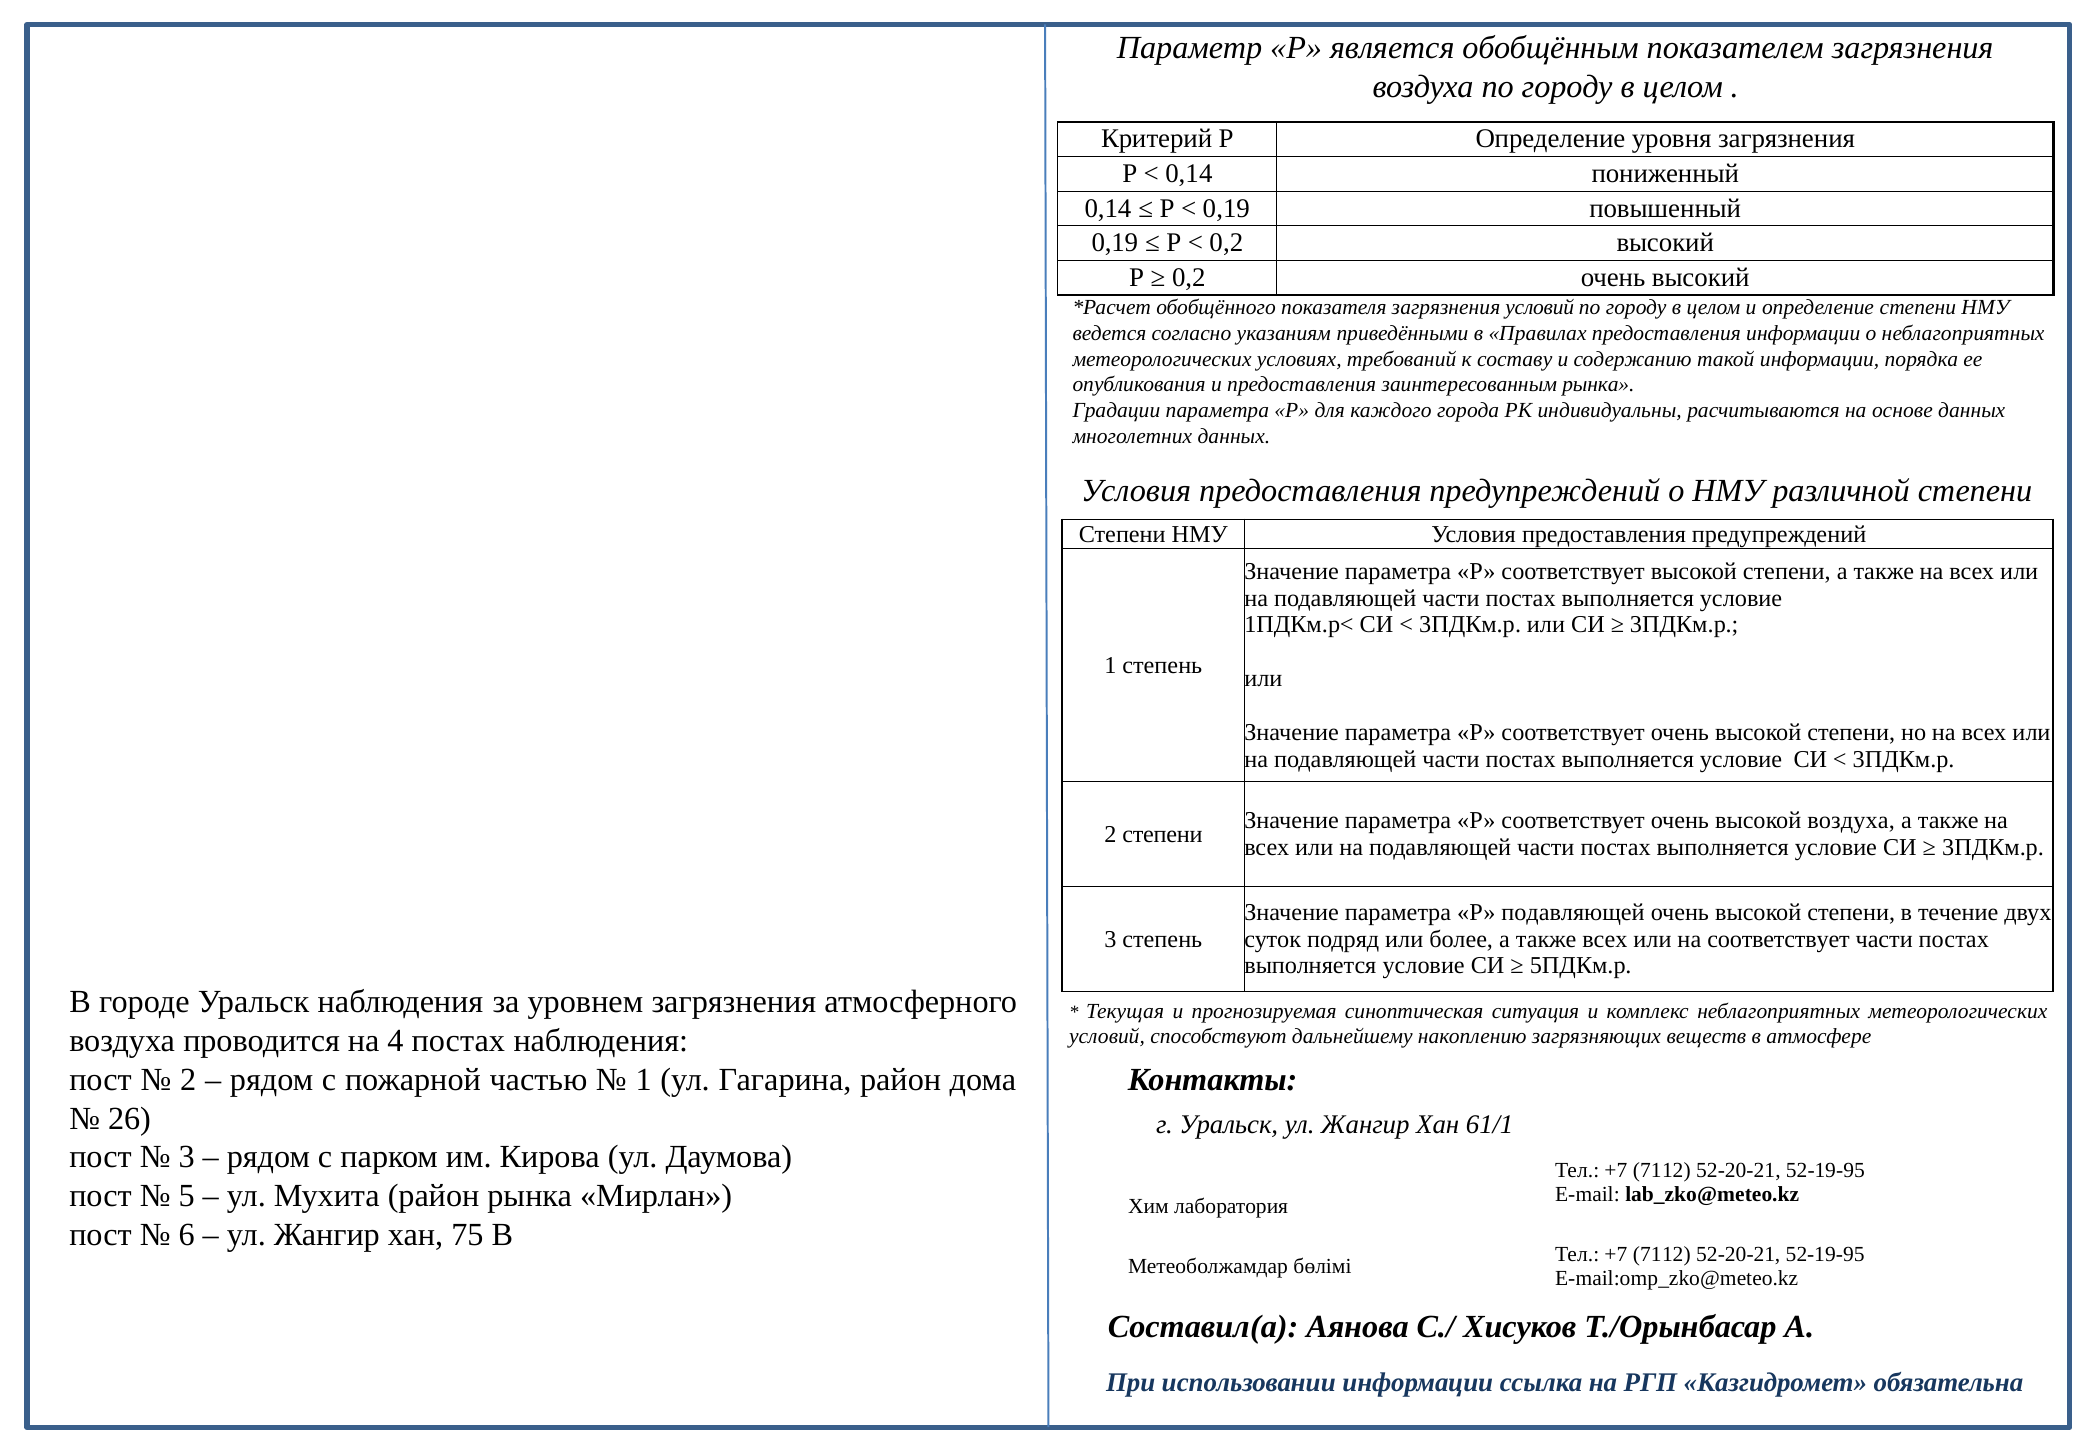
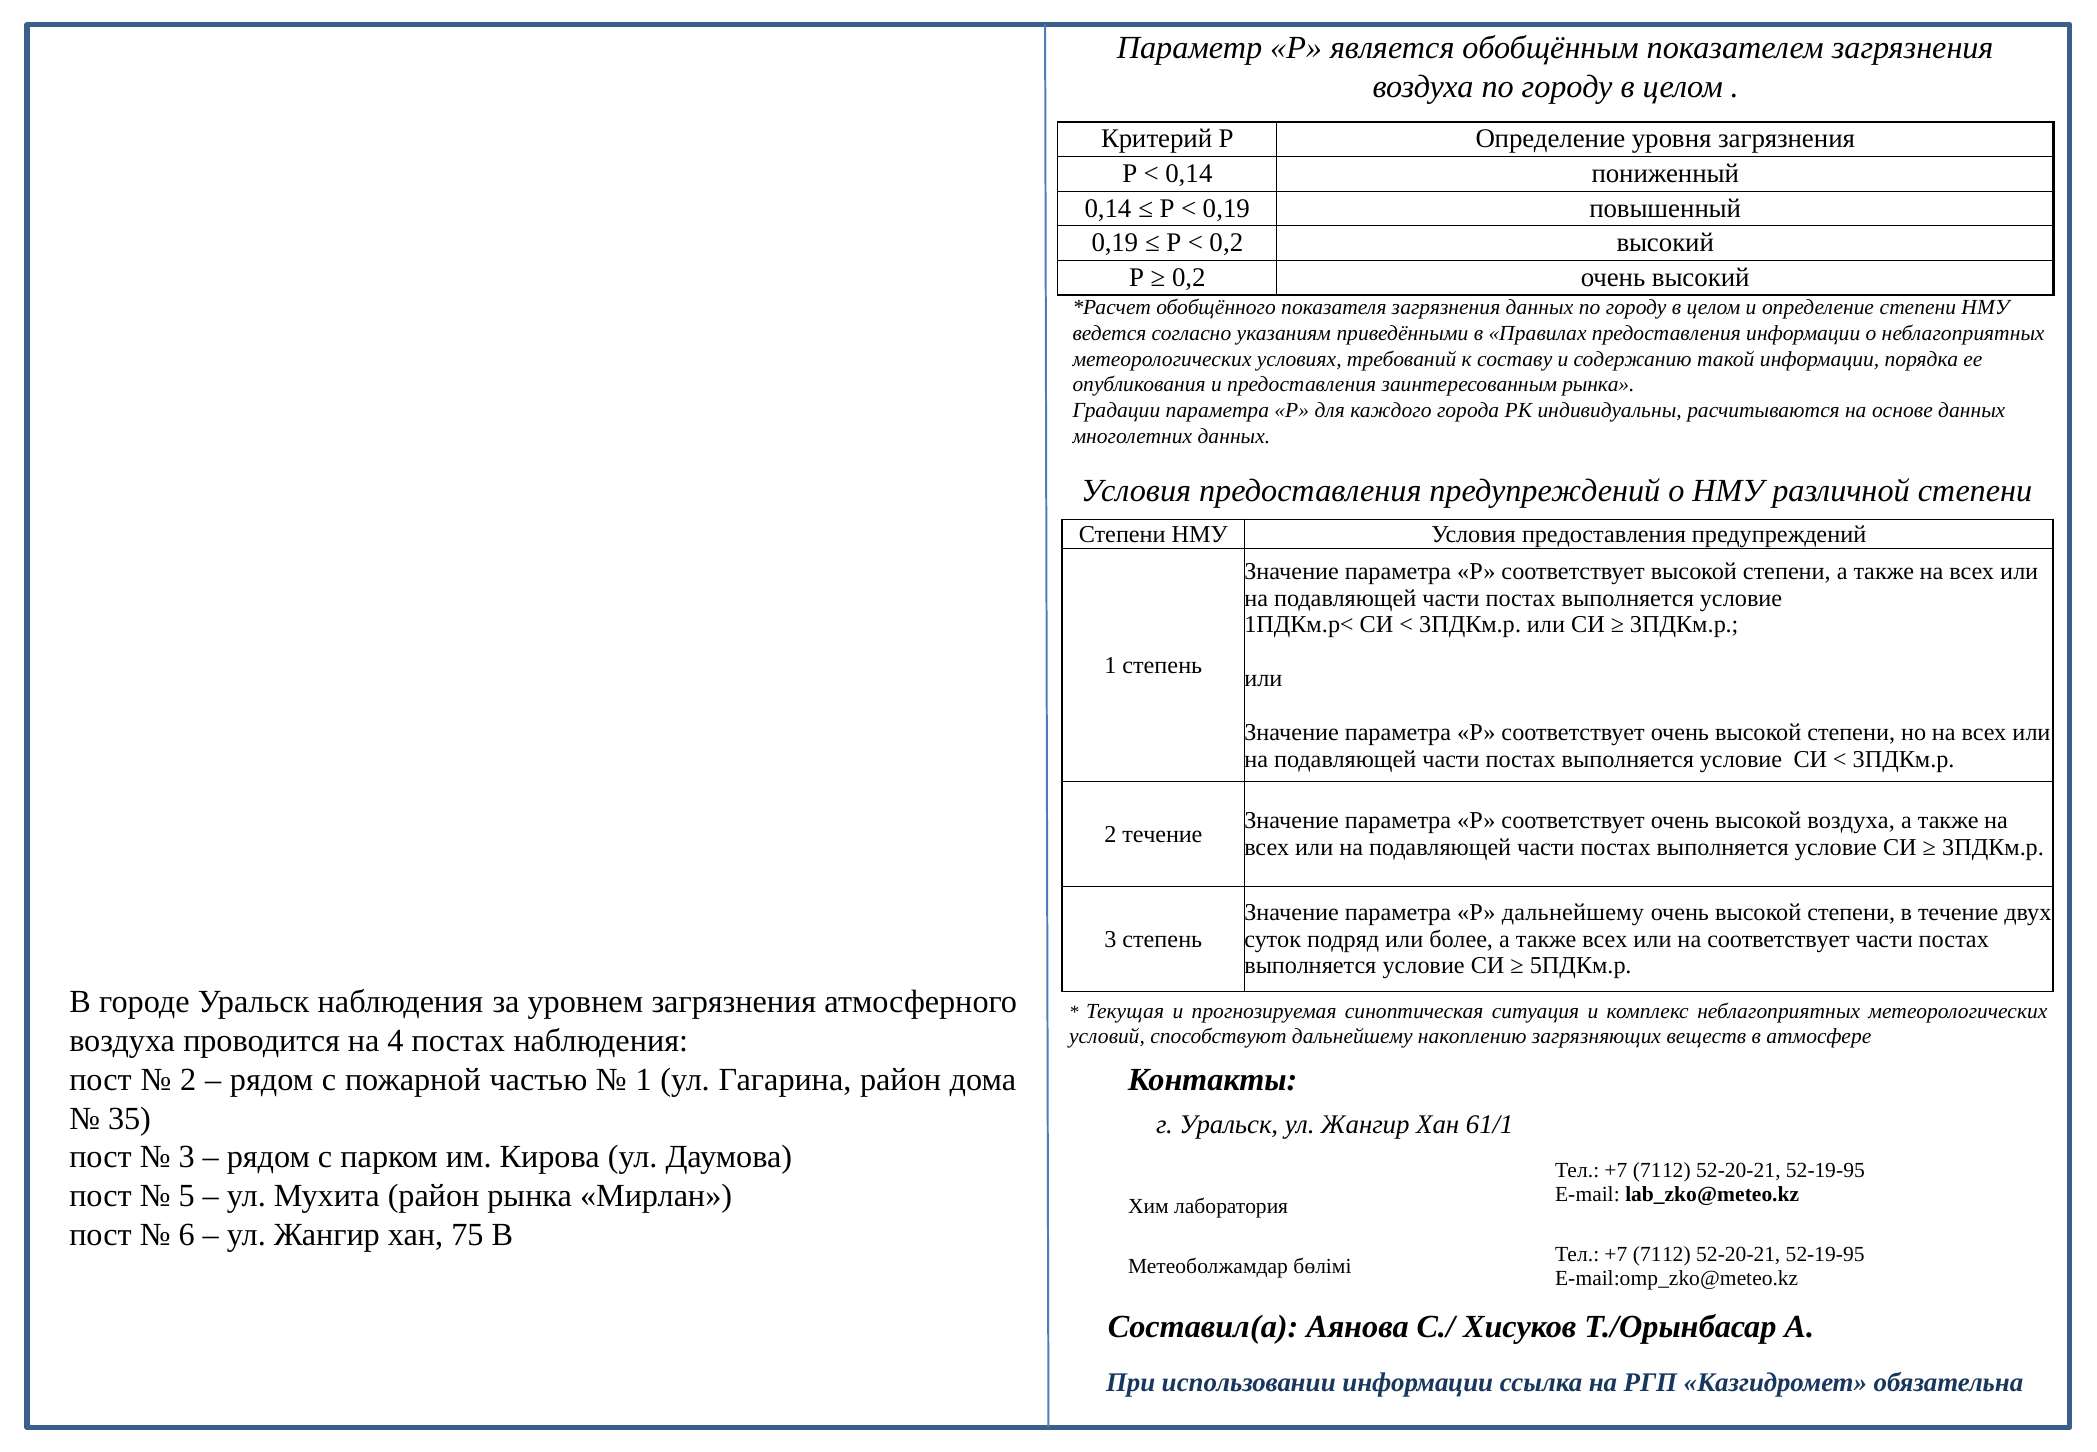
загрязнения условий: условий -> данных
2 степени: степени -> течение
Р подавляющей: подавляющей -> дальнейшему
26: 26 -> 35
